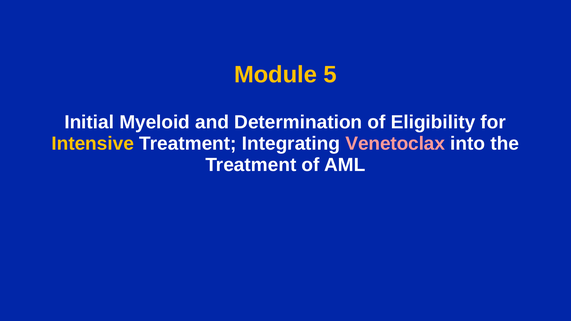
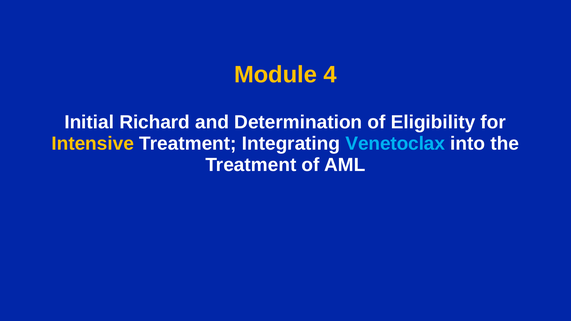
5: 5 -> 4
Myeloid: Myeloid -> Richard
Venetoclax colour: pink -> light blue
